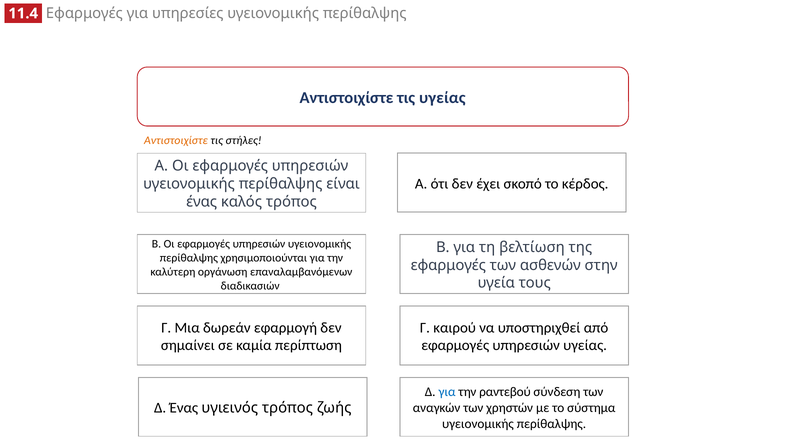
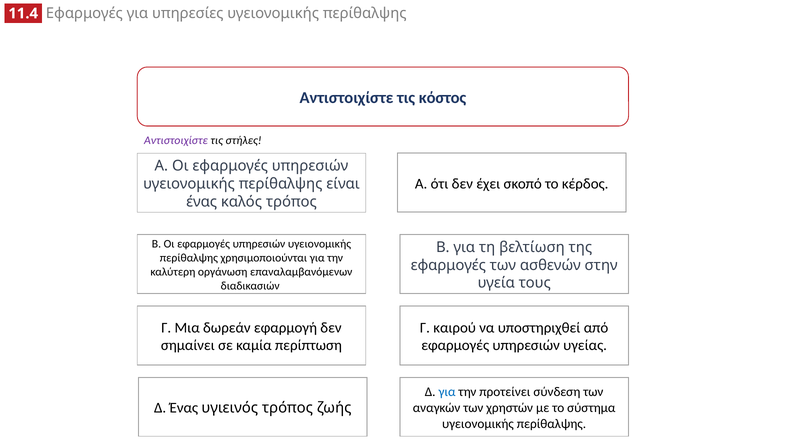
τις υγείας: υγείας -> κόστος
Αντιστοιχίστε at (176, 140) colour: orange -> purple
ραντεβού: ραντεβού -> προτείνει
